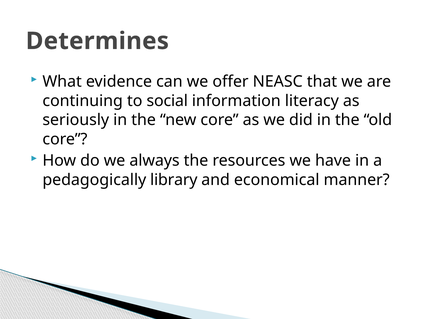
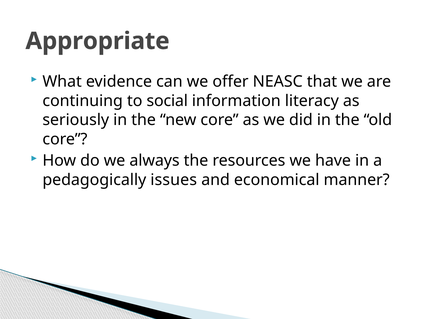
Determines: Determines -> Appropriate
library: library -> issues
